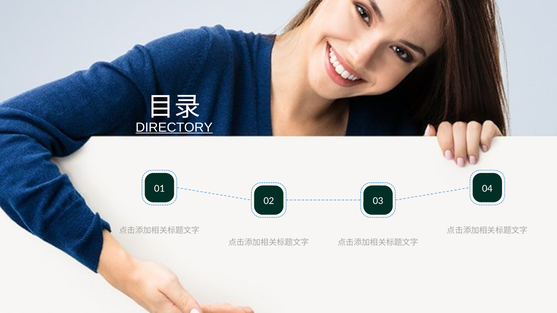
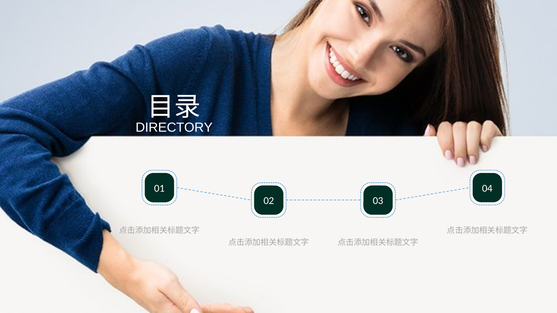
DIRECTORY underline: present -> none
